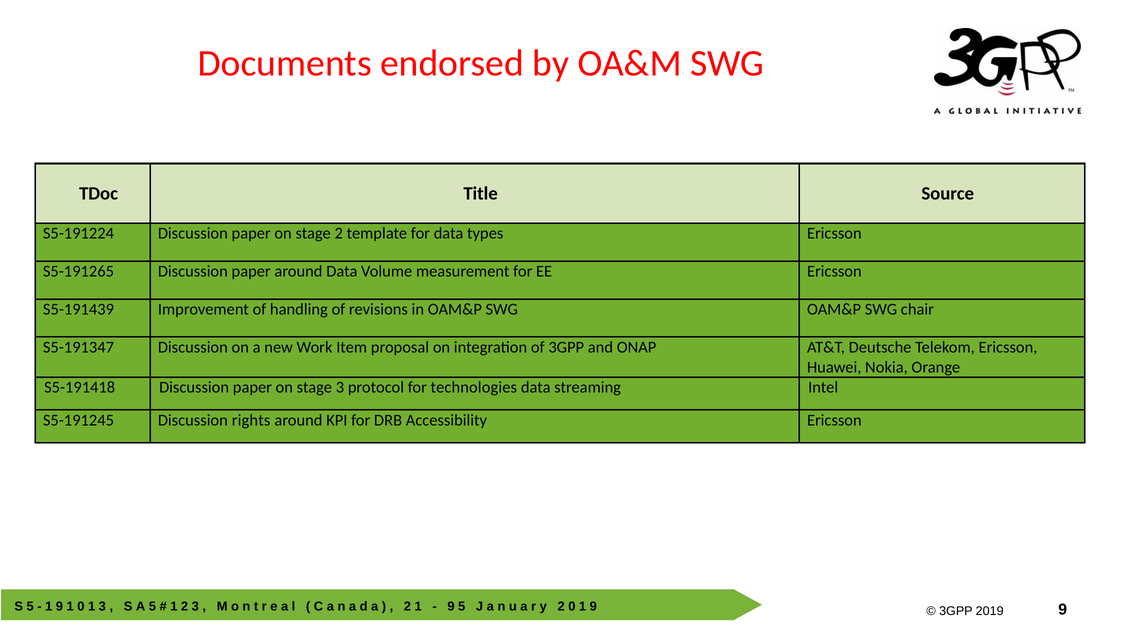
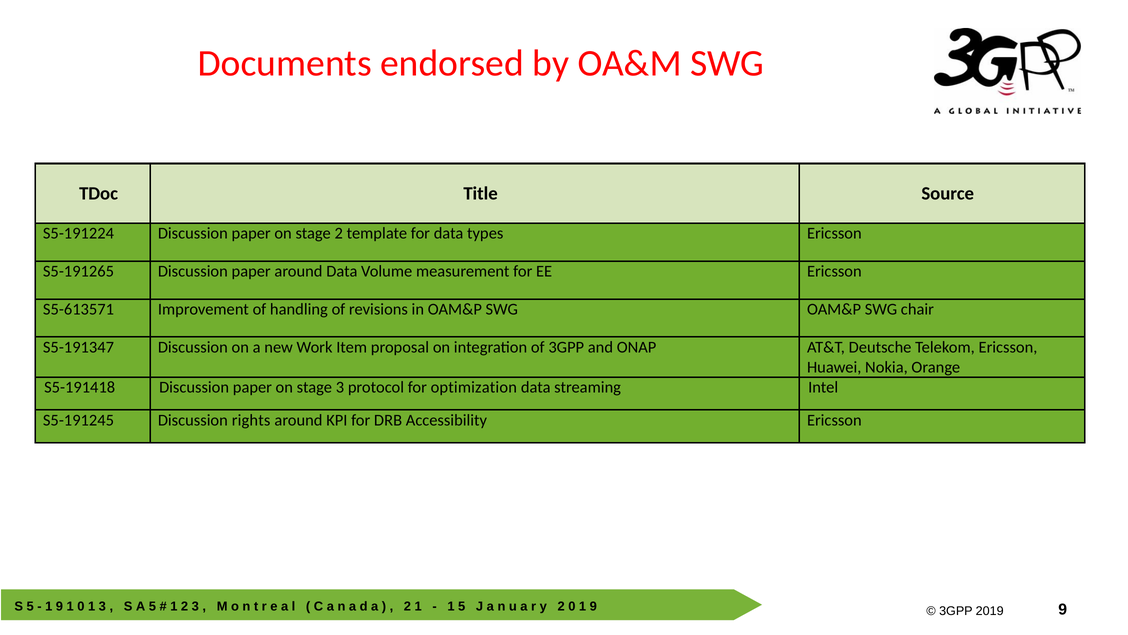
S5-191439: S5-191439 -> S5-613571
technologies: technologies -> optimization
9 at (451, 606): 9 -> 1
